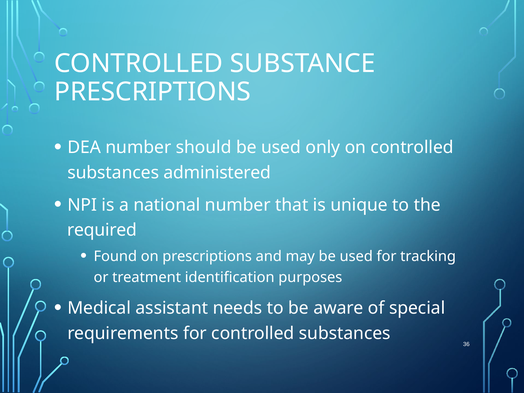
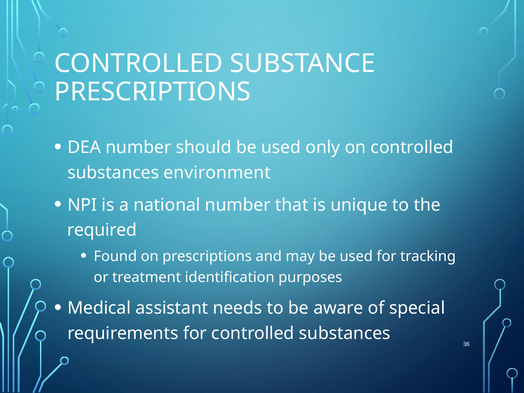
administered: administered -> environment
